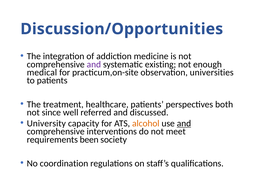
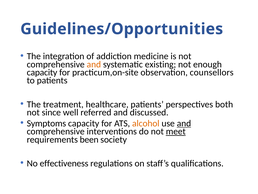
Discussion/Opportunities: Discussion/Opportunities -> Guidelines/Opportunities
and at (94, 64) colour: purple -> orange
medical at (42, 72): medical -> capacity
universities: universities -> counsellors
University: University -> Symptoms
meet underline: none -> present
coordination: coordination -> effectiveness
